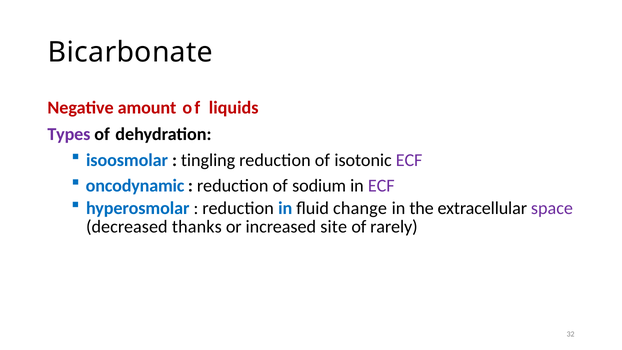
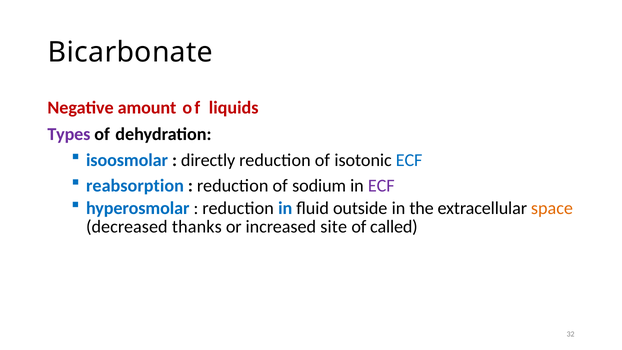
tingling: tingling -> directly
ECF at (409, 160) colour: purple -> blue
oncodynamic: oncodynamic -> reabsorption
change: change -> outside
space colour: purple -> orange
rarely: rarely -> called
